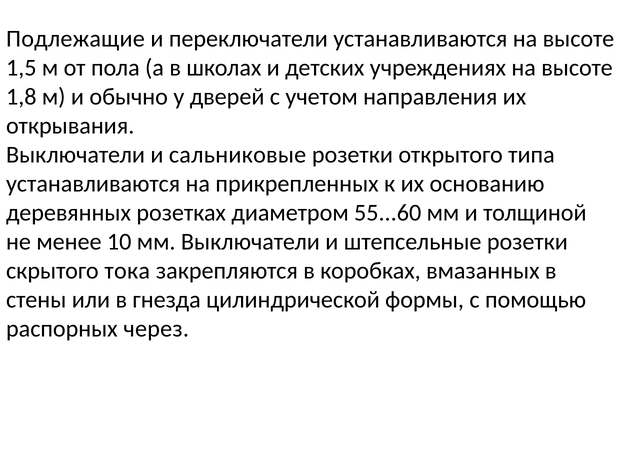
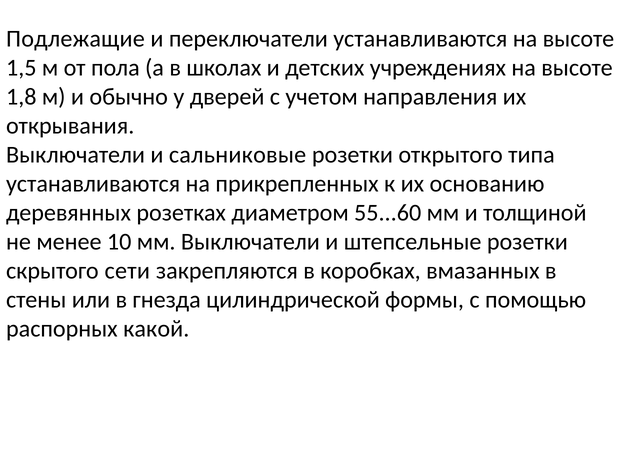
тока: тока -> сети
через: через -> какой
